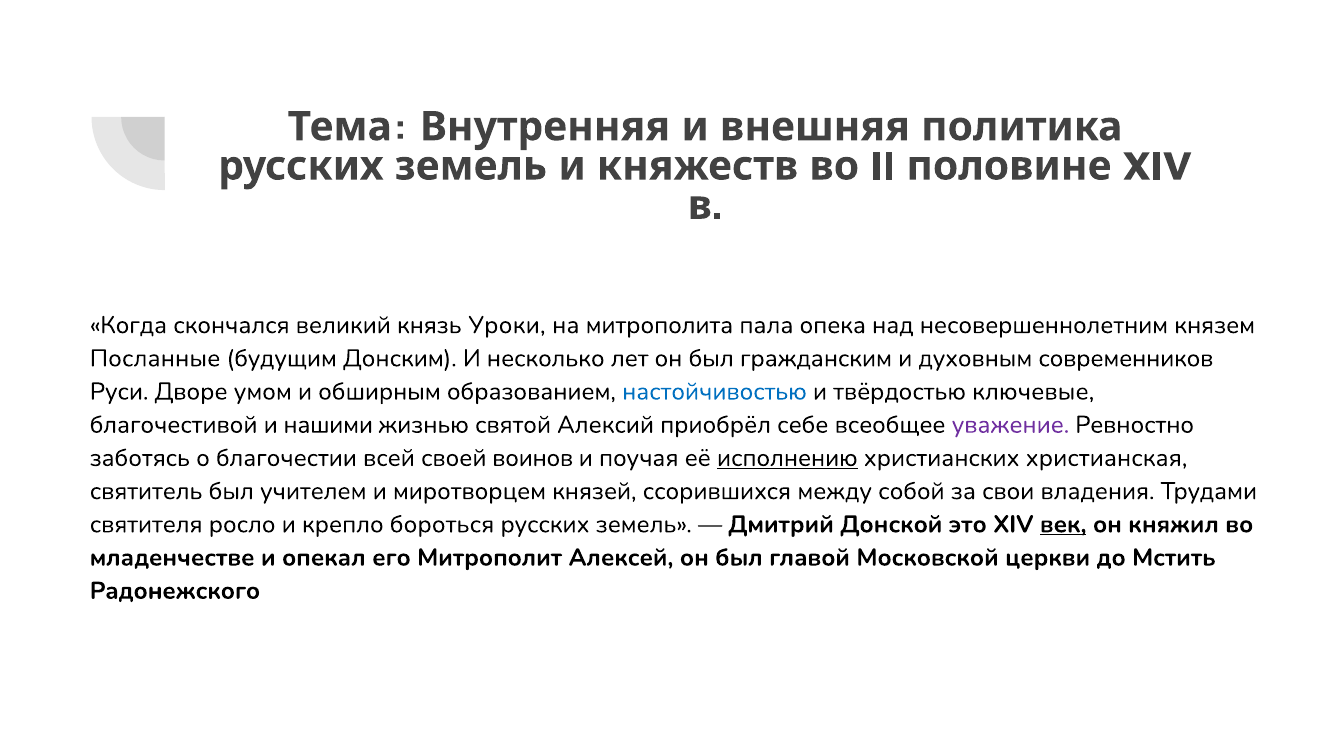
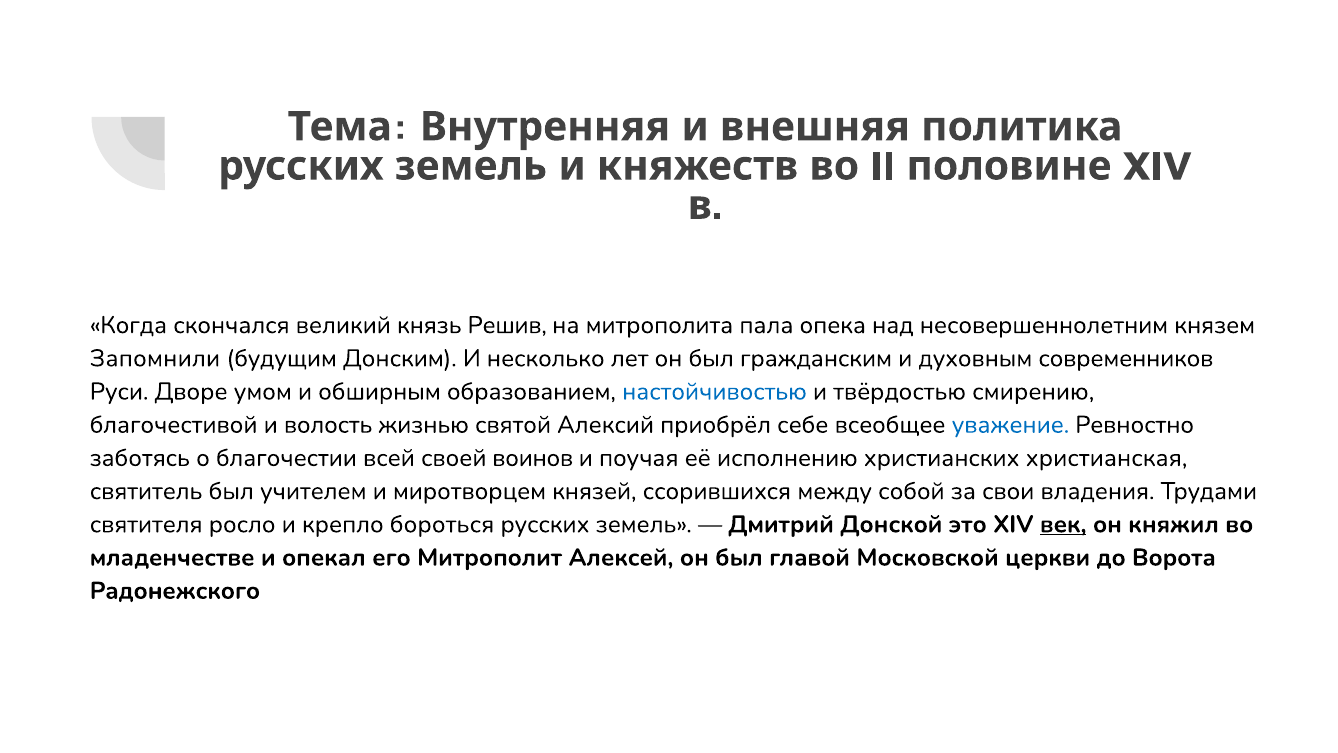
Уроки: Уроки -> Решив
Посланные: Посланные -> Запомнили
ключевые: ключевые -> смирению
нашими: нашими -> волость
уважение colour: purple -> blue
исполнению underline: present -> none
Мстить: Мстить -> Ворота
